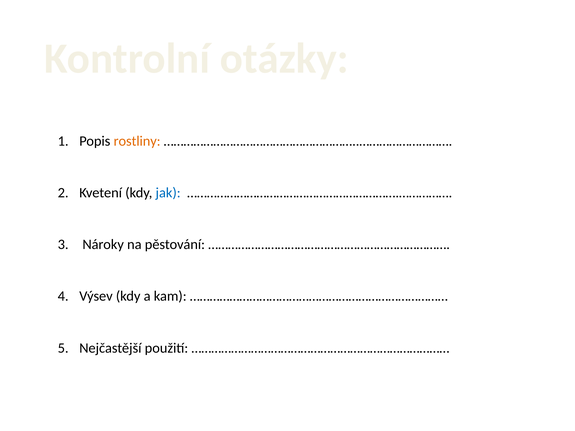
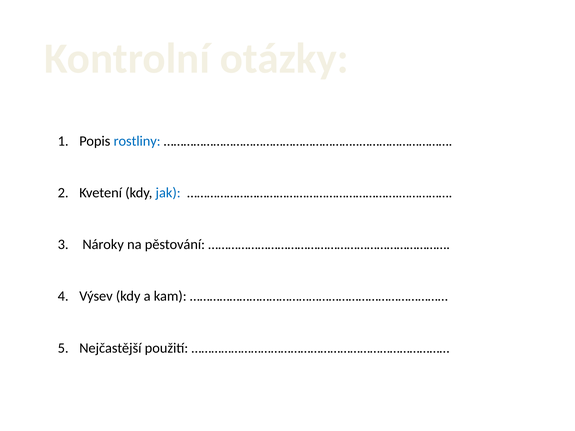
rostliny colour: orange -> blue
